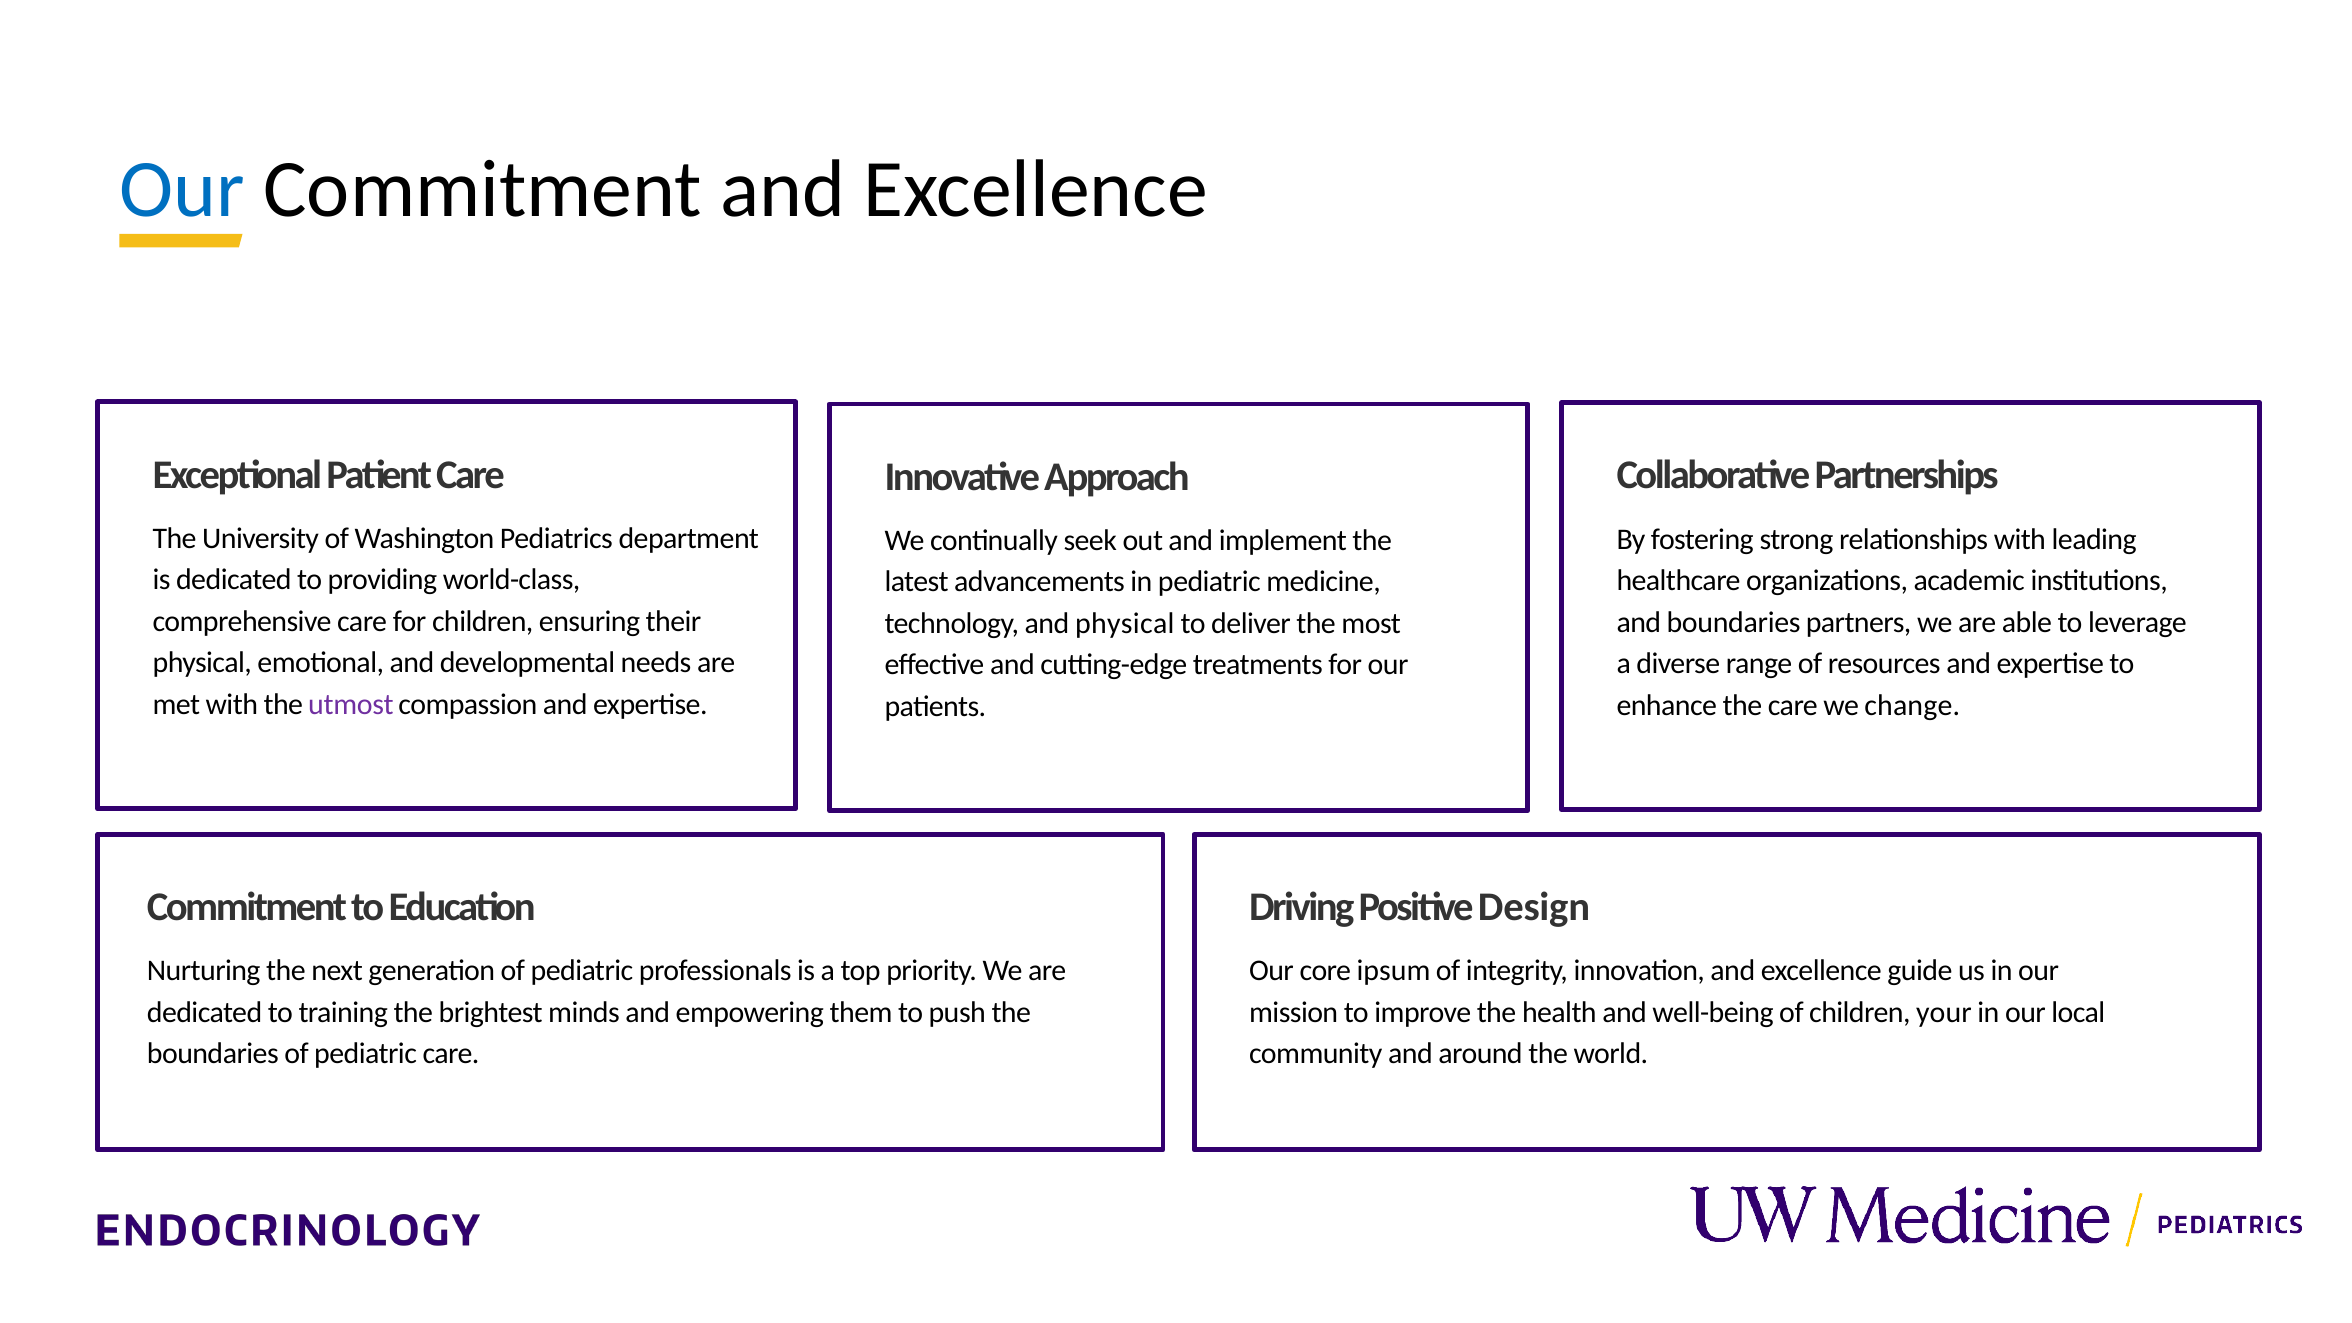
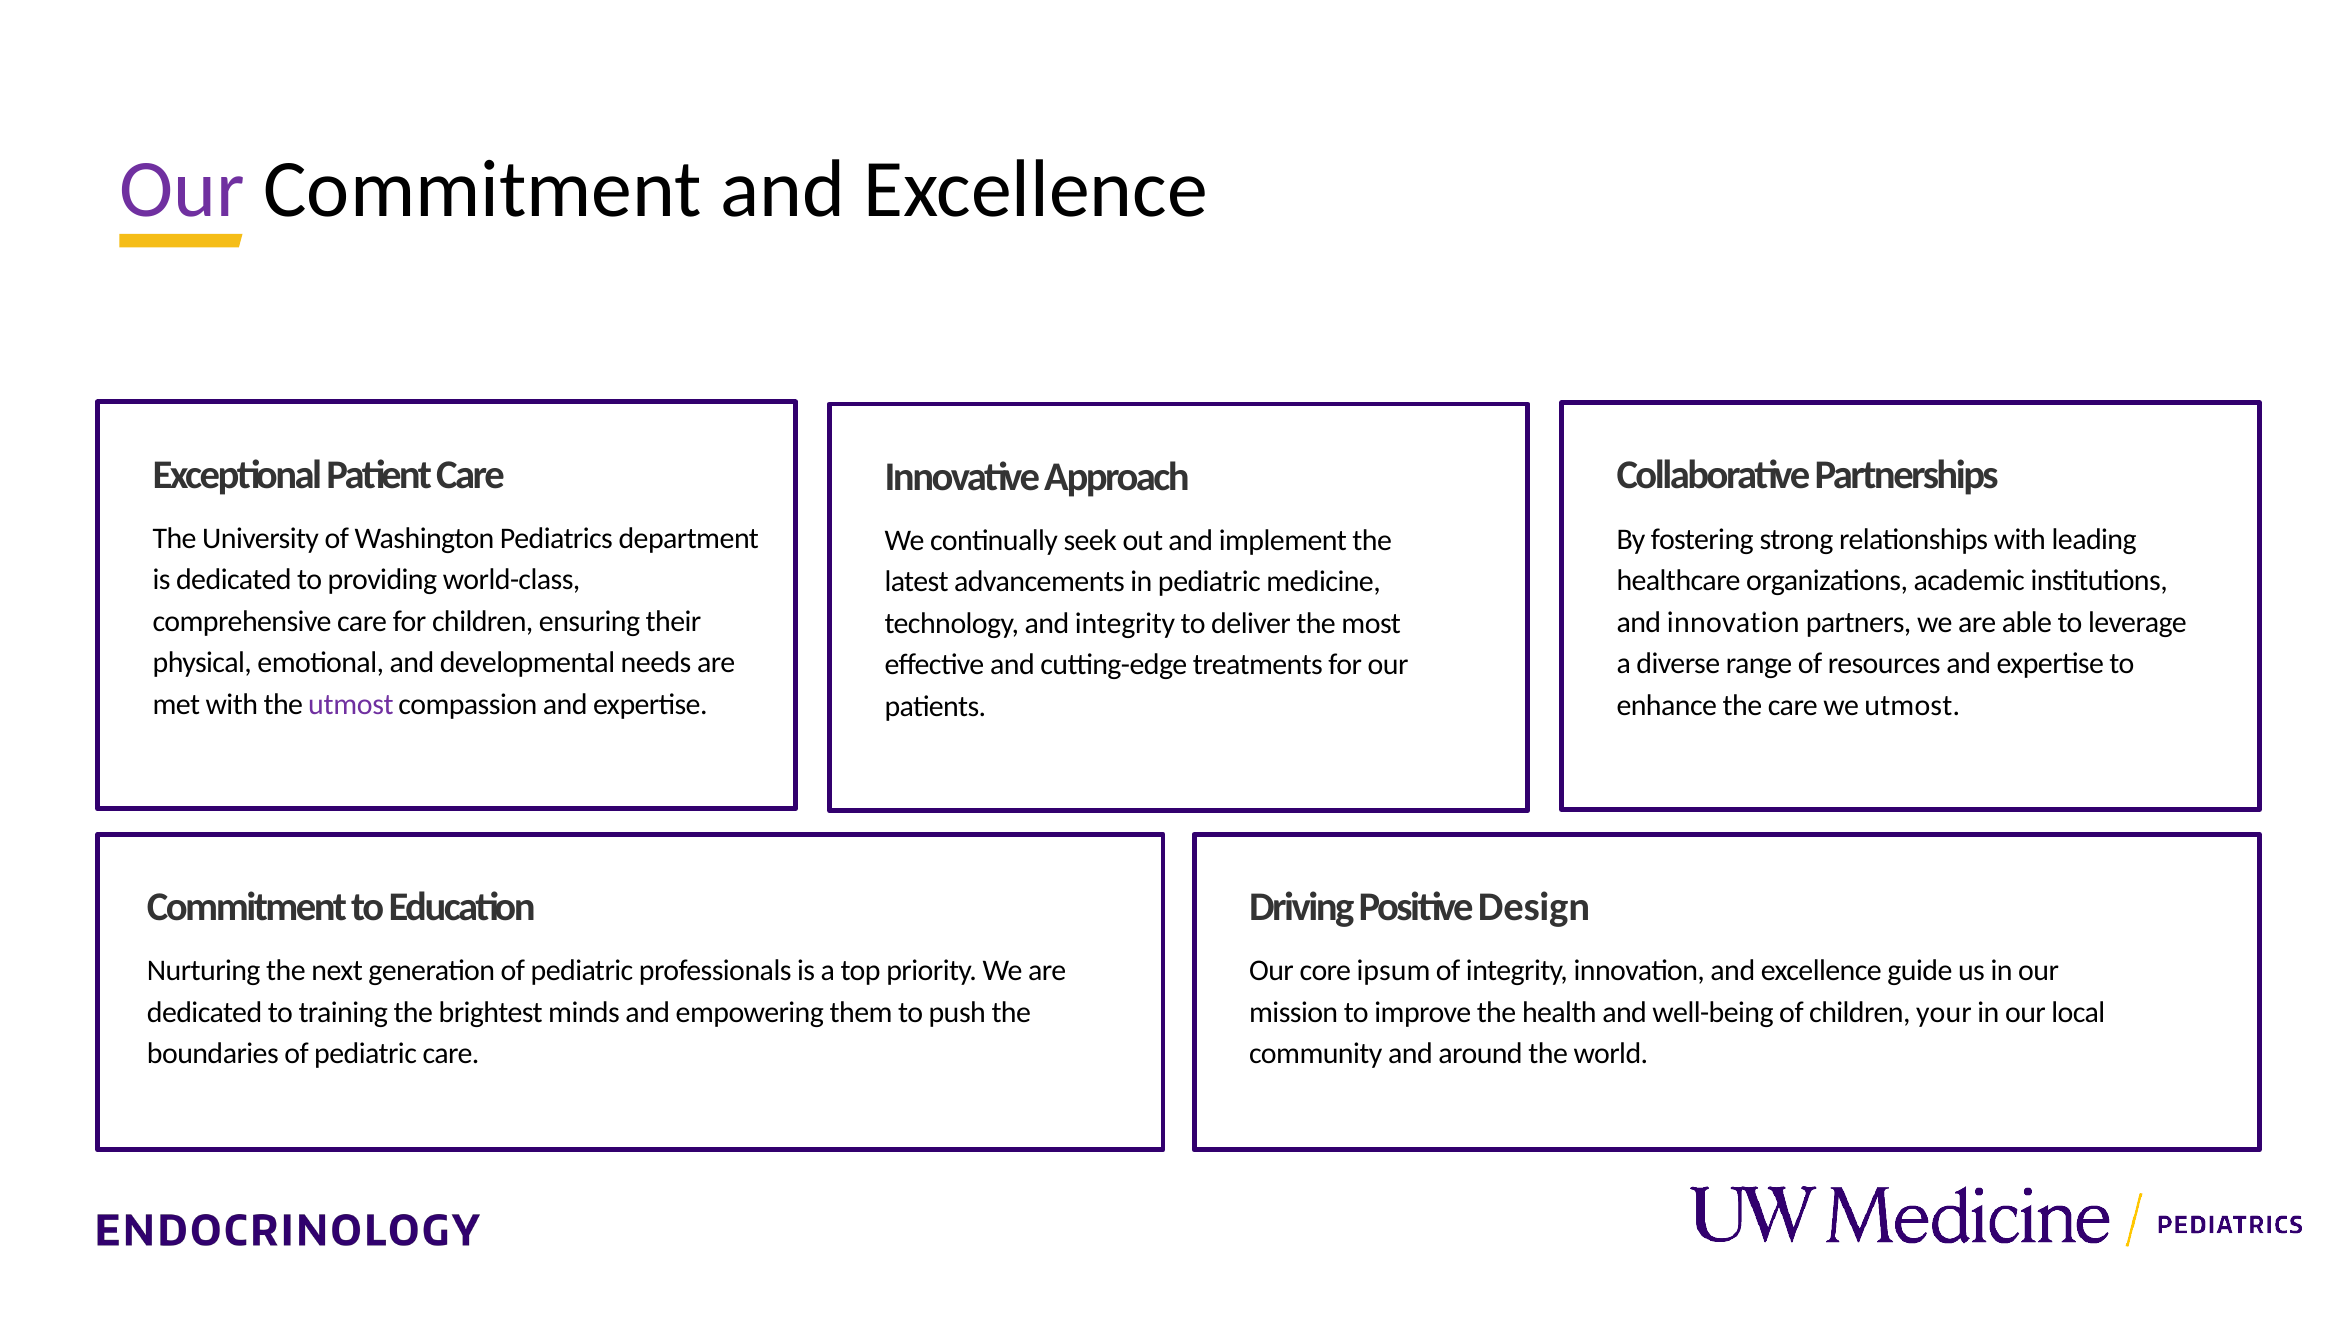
Our at (182, 189) colour: blue -> purple
and boundaries: boundaries -> innovation
and physical: physical -> integrity
we change: change -> utmost
